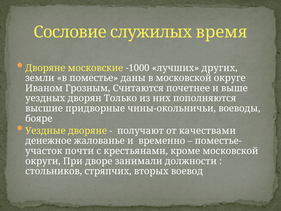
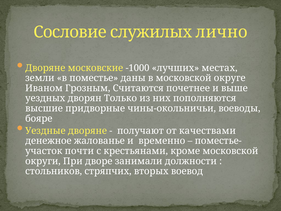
время: время -> лично
других: других -> местах
